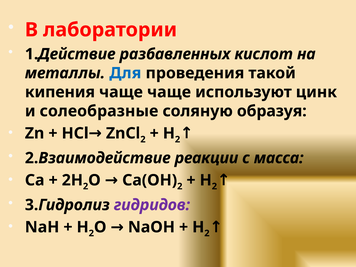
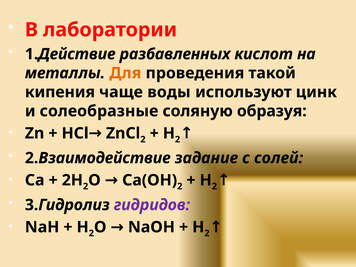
Для colour: blue -> orange
чаще чаще: чаще -> воды
реакции: реакции -> задание
масса: масса -> солей
